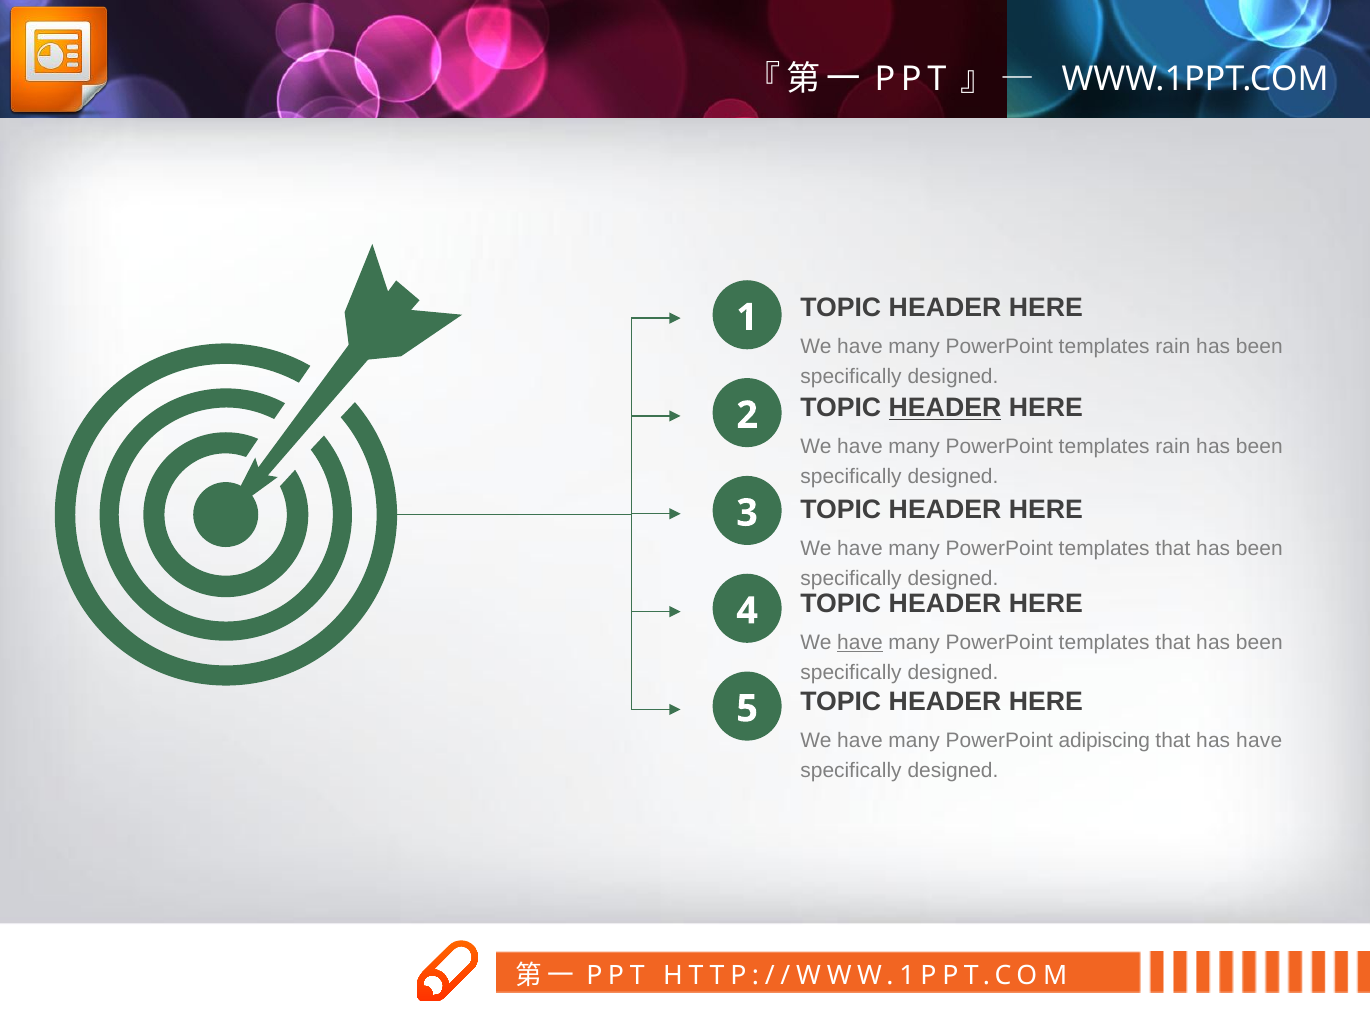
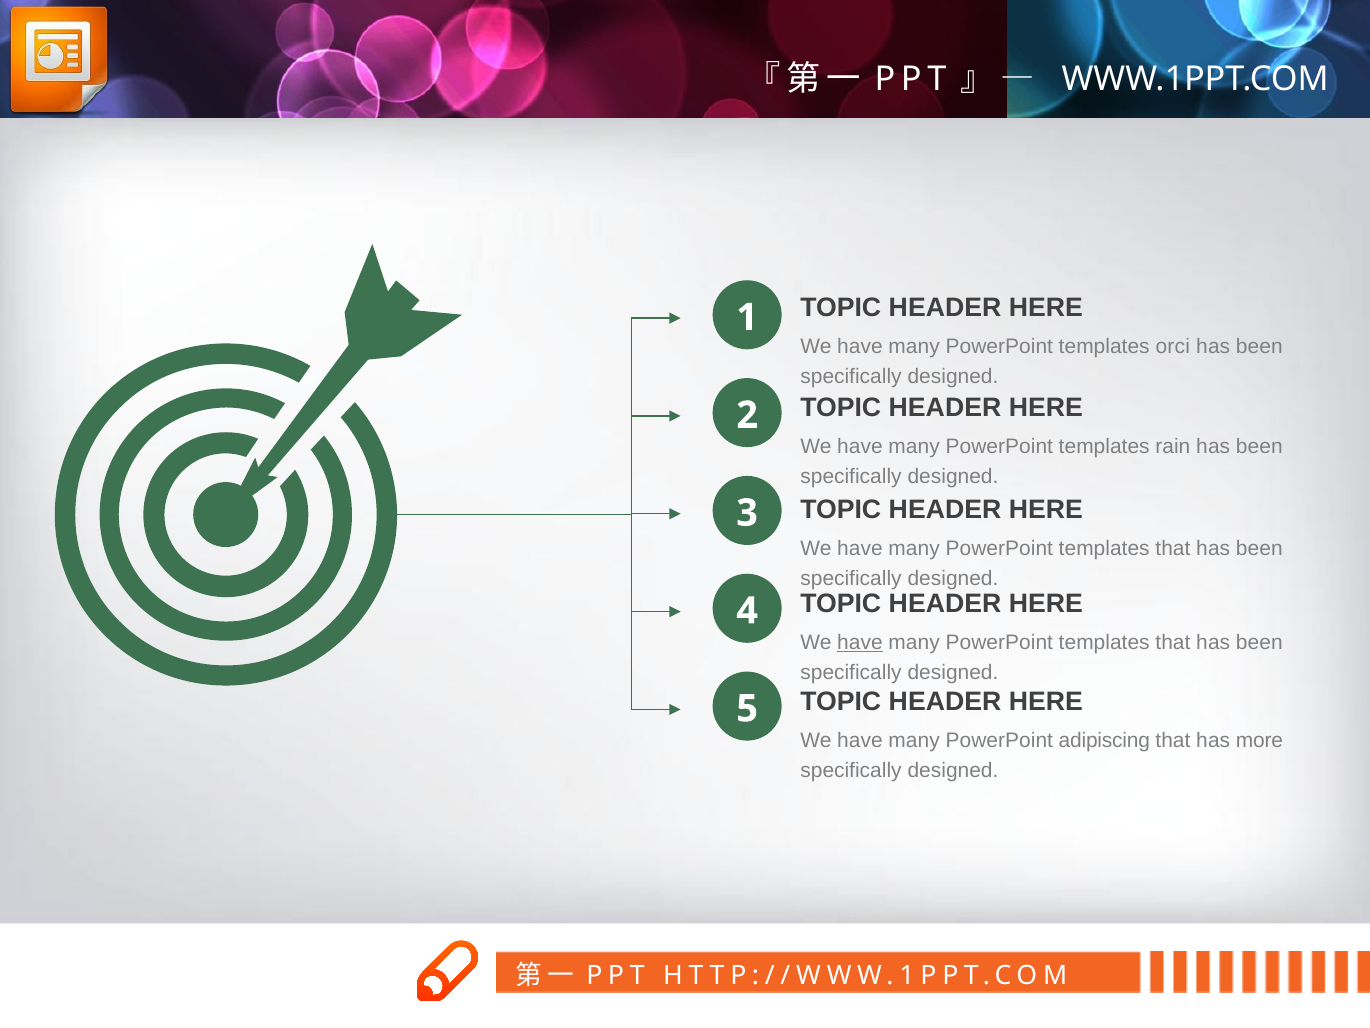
rain at (1173, 346): rain -> orci
HEADER at (945, 408) underline: present -> none
has have: have -> more
